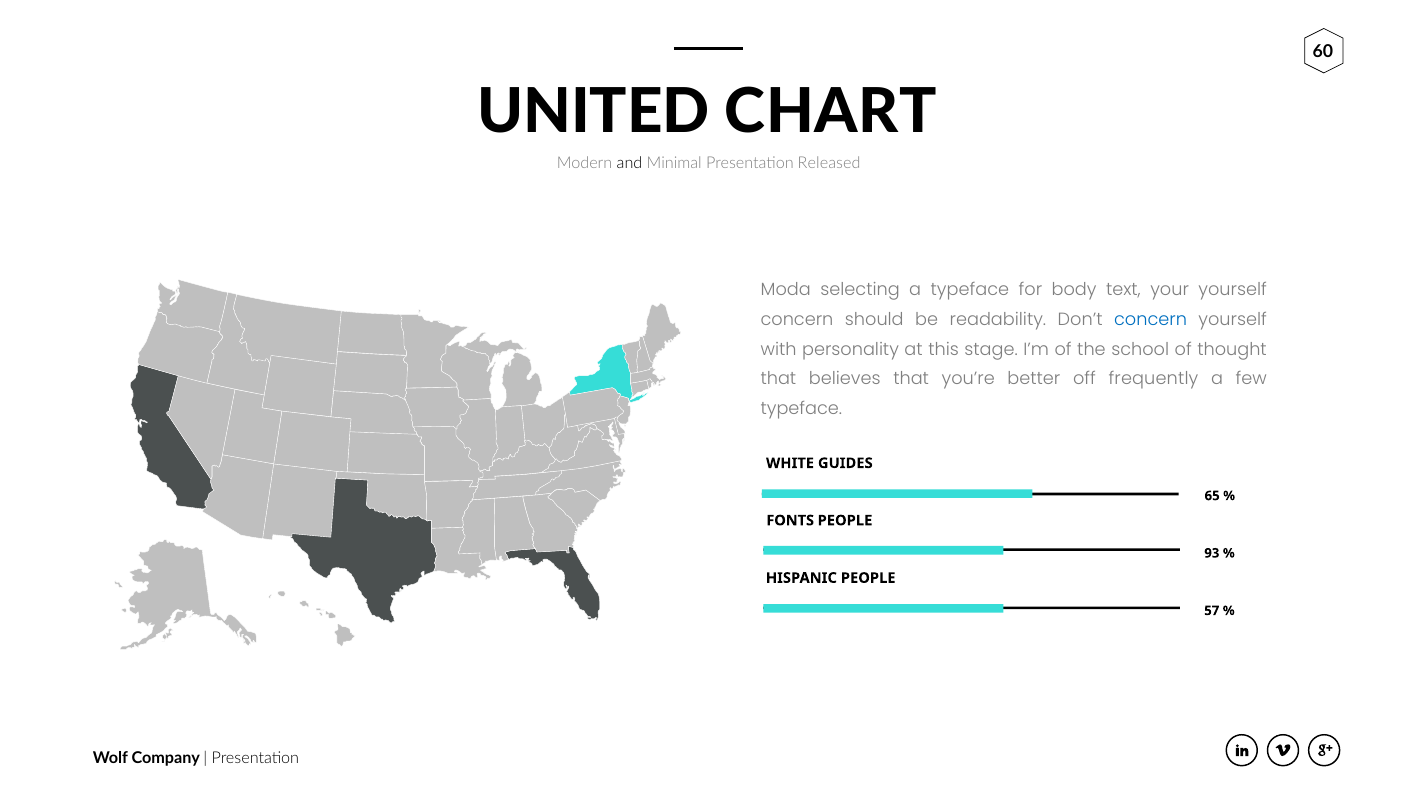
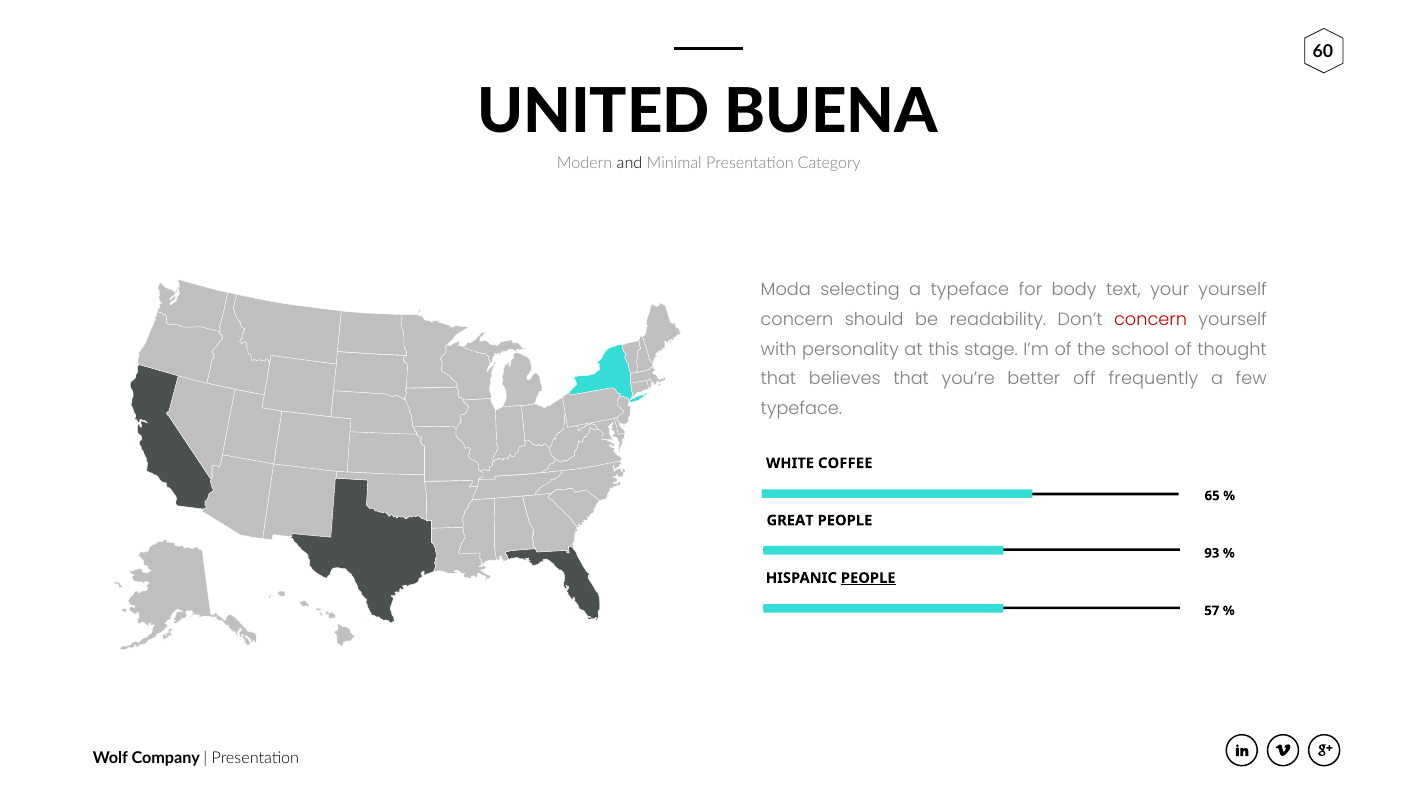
CHART: CHART -> BUENA
Released: Released -> Category
concern at (1151, 320) colour: blue -> red
GUIDES: GUIDES -> COFFEE
FONTS: FONTS -> GREAT
PEOPLE at (868, 578) underline: none -> present
